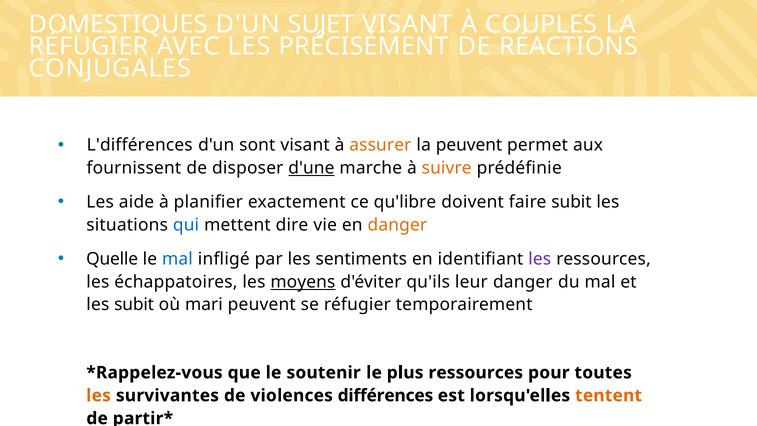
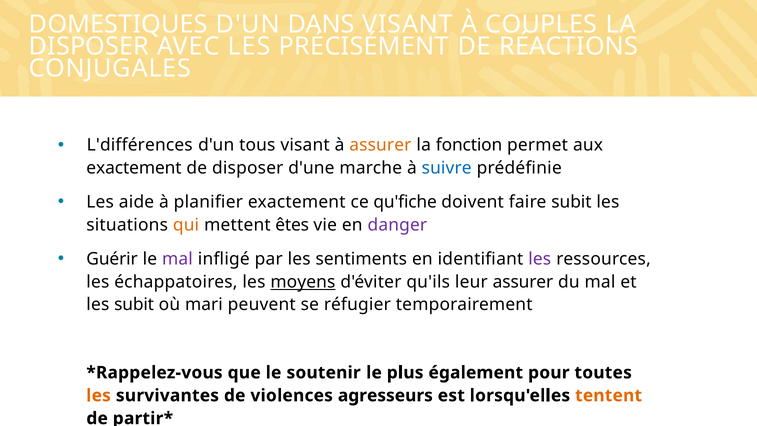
SUJET: SUJET -> DANS
RÉFUGIER at (89, 46): RÉFUGIER -> DISPOSER
sont: sont -> tous
la peuvent: peuvent -> fonction
fournissent at (134, 168): fournissent -> exactement
d'une underline: present -> none
suivre colour: orange -> blue
qu'libre: qu'libre -> qu'fiche
qui colour: blue -> orange
dire: dire -> êtes
danger at (397, 225) colour: orange -> purple
Quelle: Quelle -> Guérir
mal at (177, 259) colour: blue -> purple
leur danger: danger -> assurer
plus ressources: ressources -> également
différences: différences -> agresseurs
